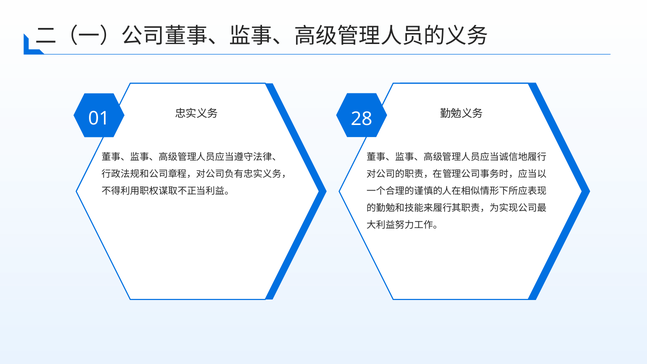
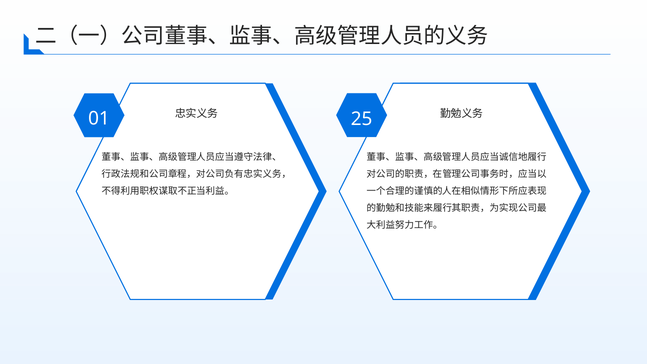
28: 28 -> 25
